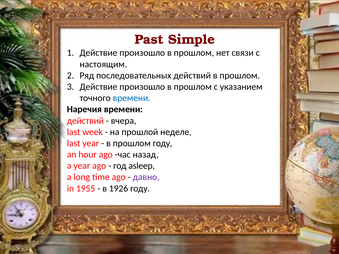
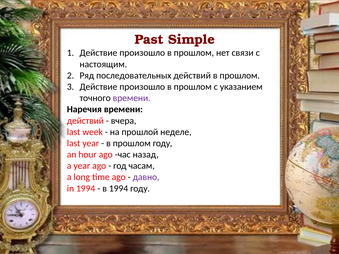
времени at (132, 98) colour: blue -> purple
asleep: asleep -> часам
in 1955: 1955 -> 1994
в 1926: 1926 -> 1994
